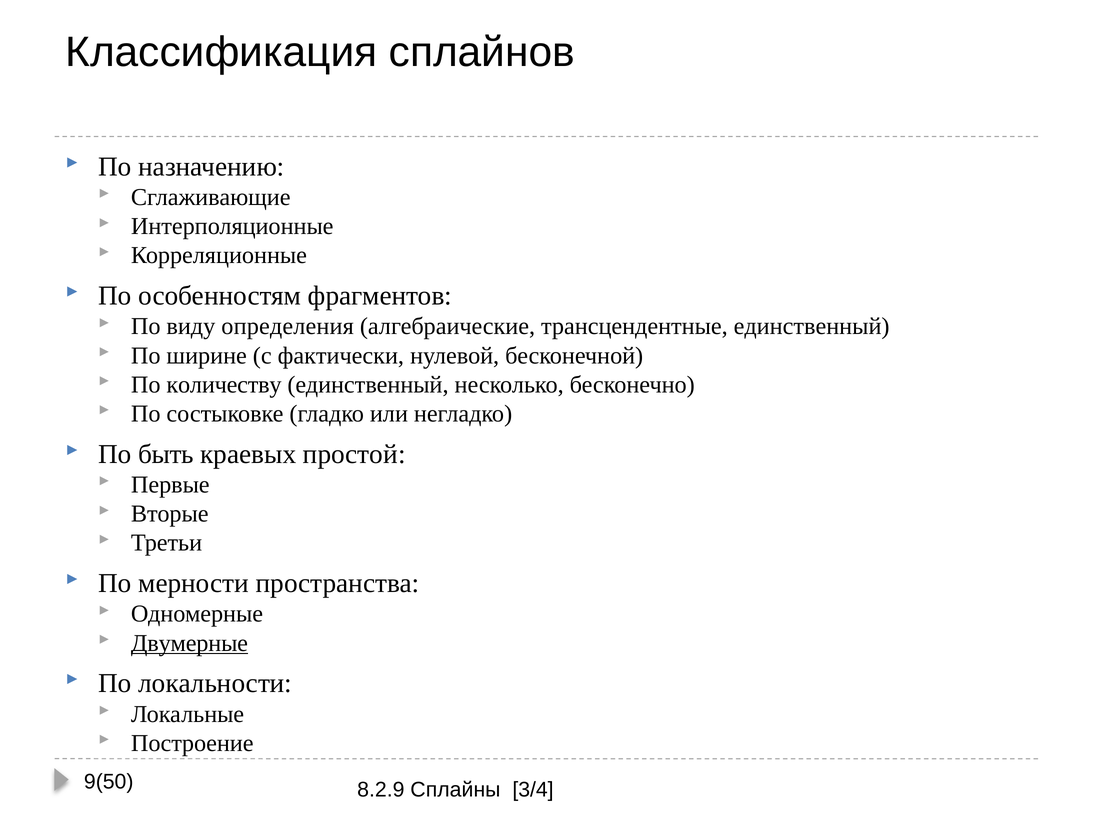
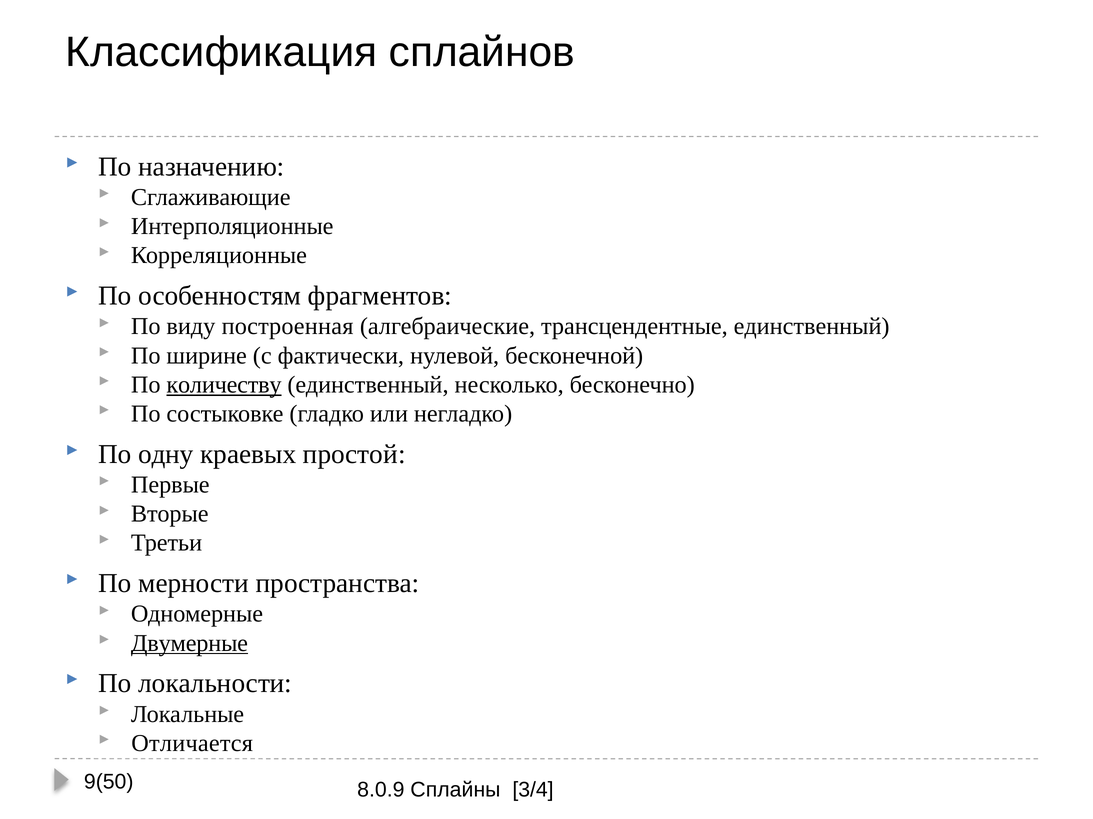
определения: определения -> построенная
количеству underline: none -> present
быть: быть -> одну
Построение: Построение -> Отличается
8.2.9: 8.2.9 -> 8.0.9
